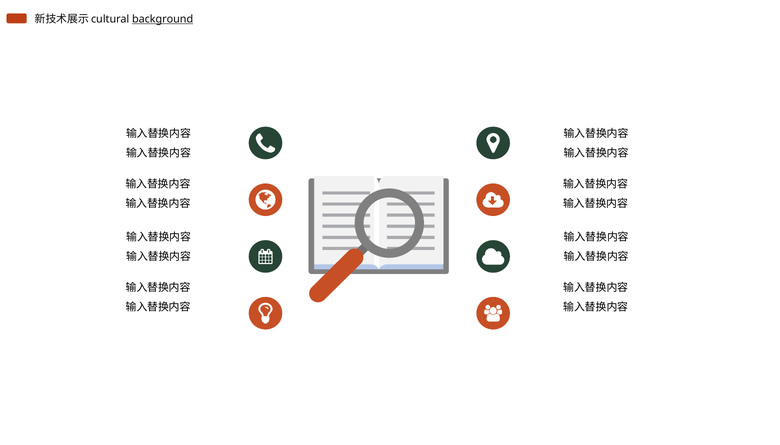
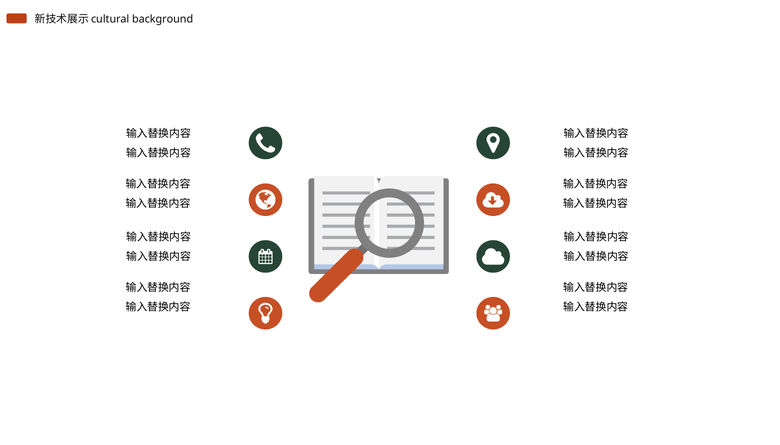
background underline: present -> none
